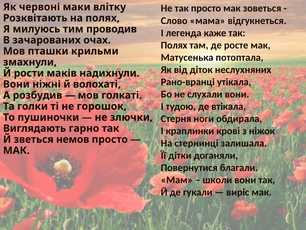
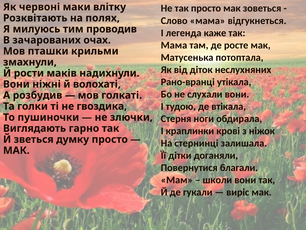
Полях at (174, 45): Полях -> Мама
горошок: горошок -> гвоздика
немов: немов -> думку
